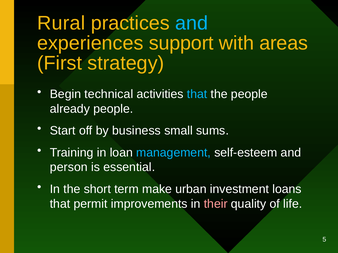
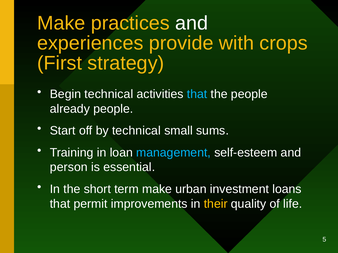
Rural at (61, 23): Rural -> Make
and at (192, 23) colour: light blue -> white
support: support -> provide
areas: areas -> crops
by business: business -> technical
their colour: pink -> yellow
